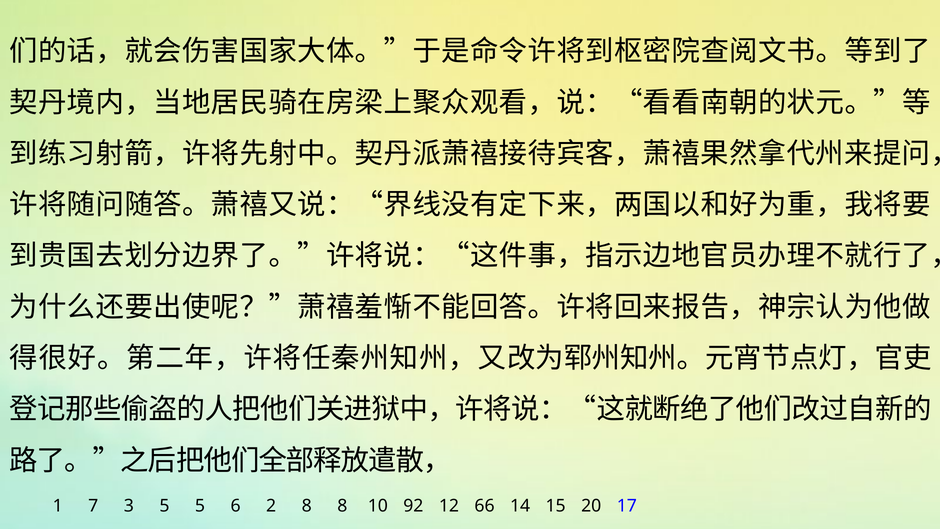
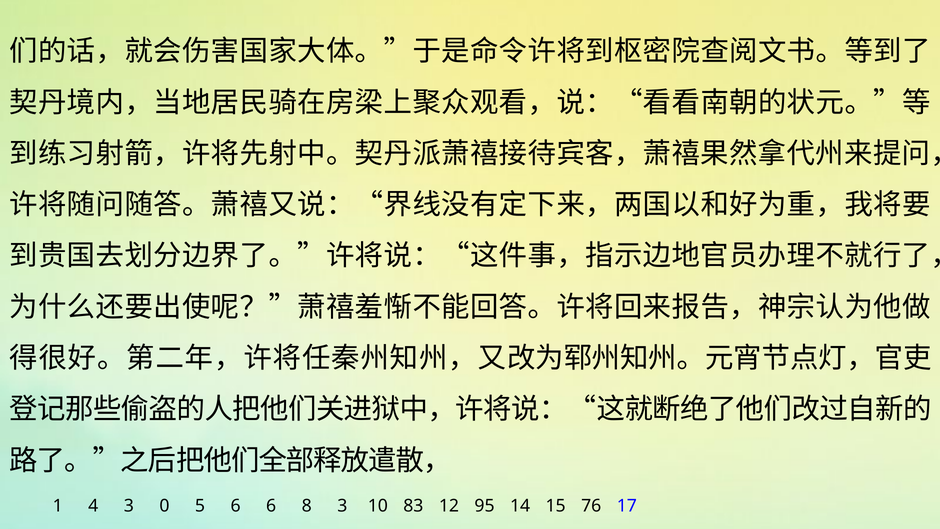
7: 7 -> 4
3 5: 5 -> 0
6 2: 2 -> 6
8 8: 8 -> 3
92: 92 -> 83
66: 66 -> 95
20: 20 -> 76
